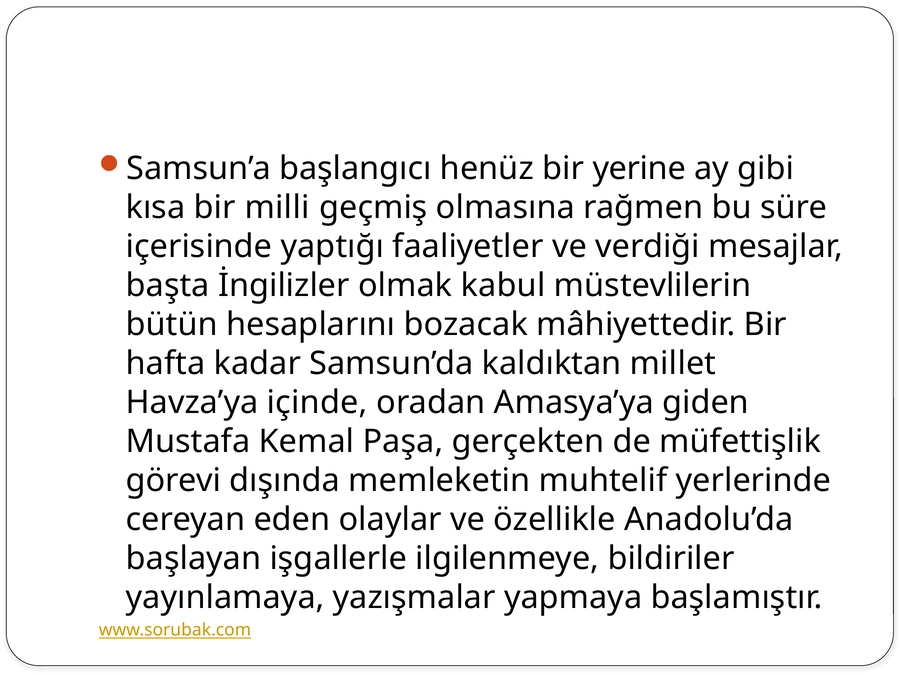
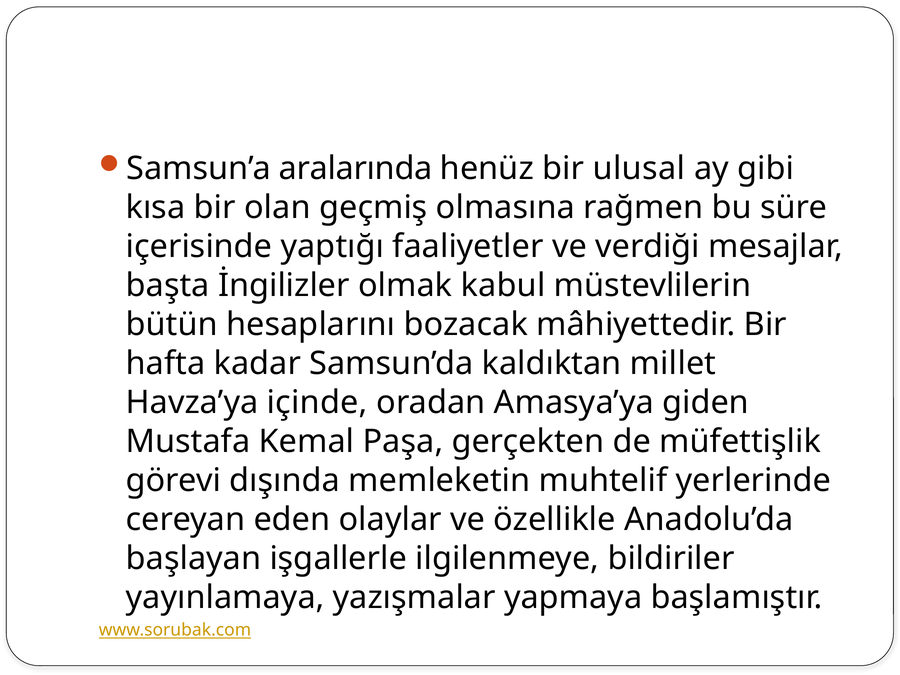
başlangıcı: başlangıcı -> aralarında
yerine: yerine -> ulusal
milli: milli -> olan
